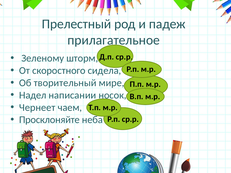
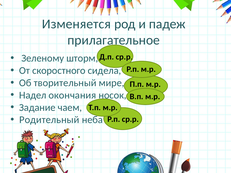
Прелестный: Прелестный -> Изменяется
написании: написании -> окончания
Чернеет: Чернеет -> Задание
Просклоняйте: Просклоняйте -> Родительный
